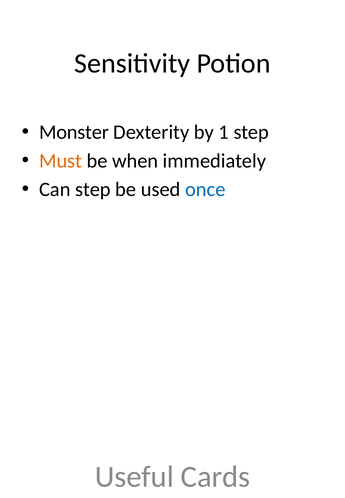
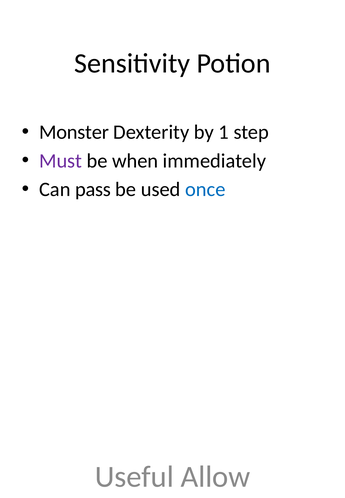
Must colour: orange -> purple
Can step: step -> pass
Cards: Cards -> Allow
